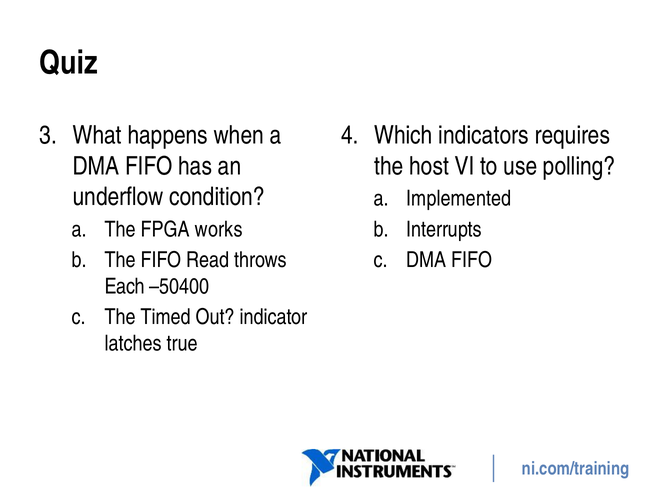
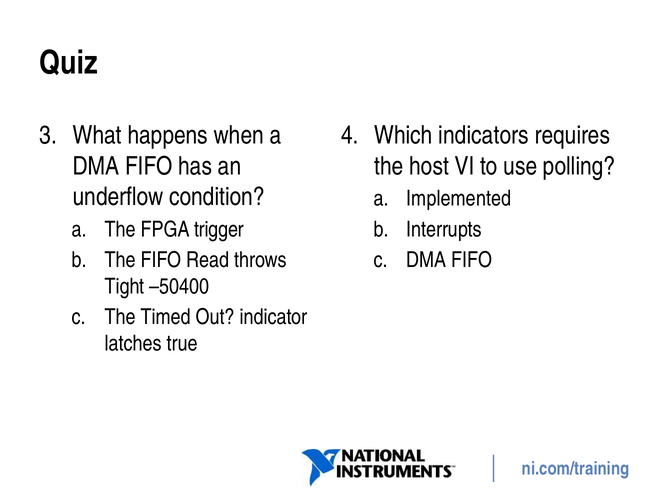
works: works -> trigger
Each: Each -> Tight
